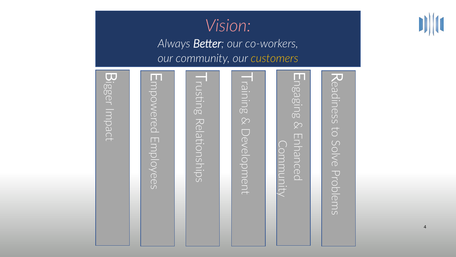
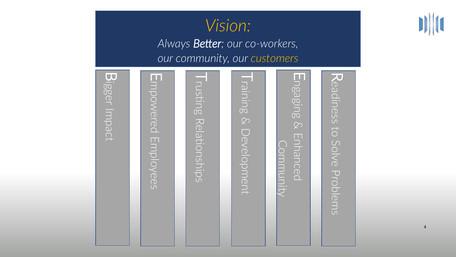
Vision colour: pink -> yellow
